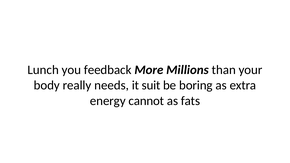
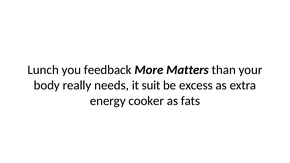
Millions: Millions -> Matters
boring: boring -> excess
cannot: cannot -> cooker
